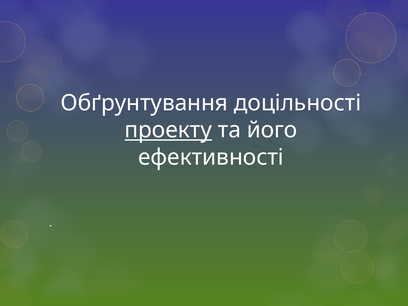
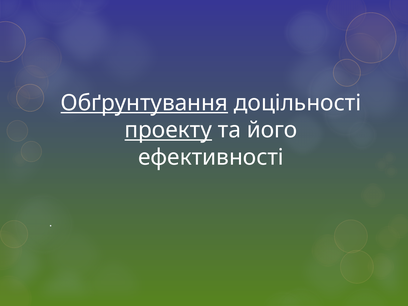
Обґрунтування underline: none -> present
